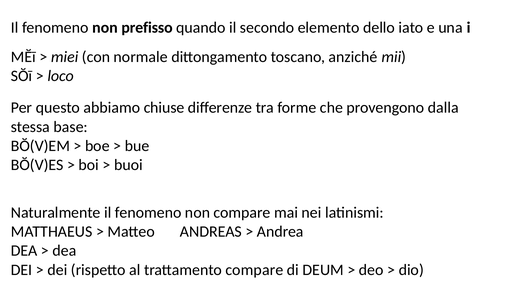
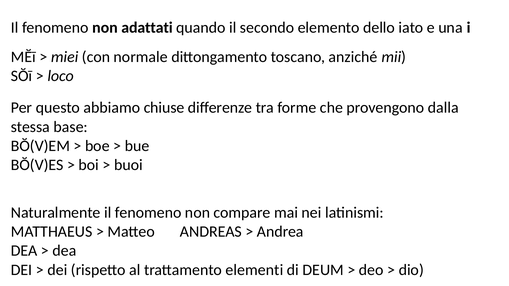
prefisso: prefisso -> adattati
trattamento compare: compare -> elementi
